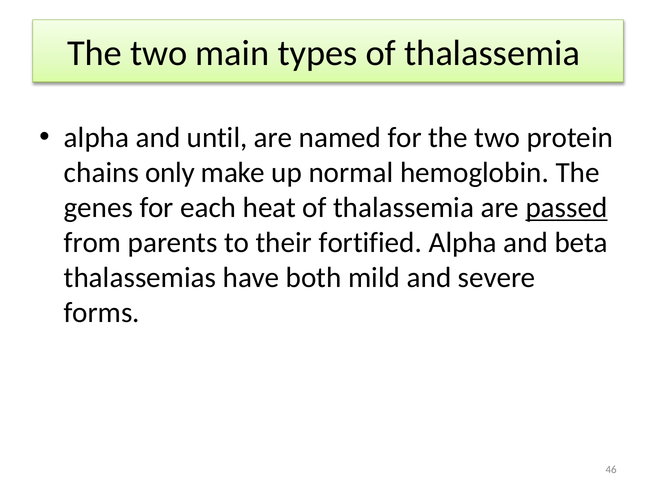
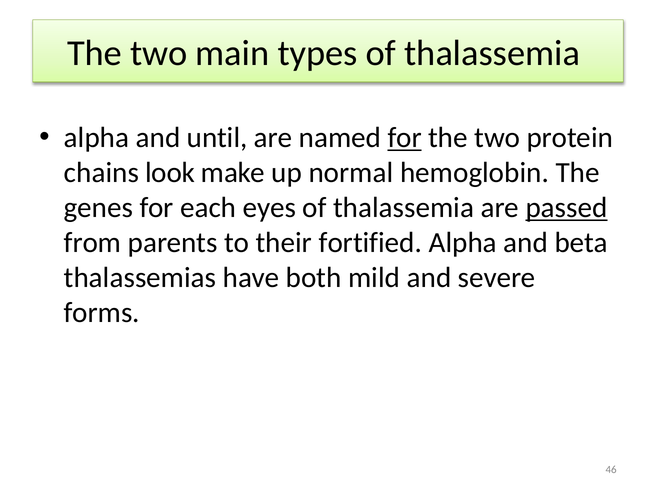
for at (405, 138) underline: none -> present
only: only -> look
heat: heat -> eyes
